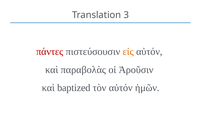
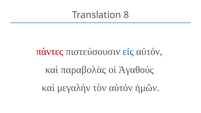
3: 3 -> 8
εἰς colour: orange -> blue
Ἀροῦσιν: Ἀροῦσιν -> Ἀγαθούς
baptized: baptized -> μεγαλὴν
